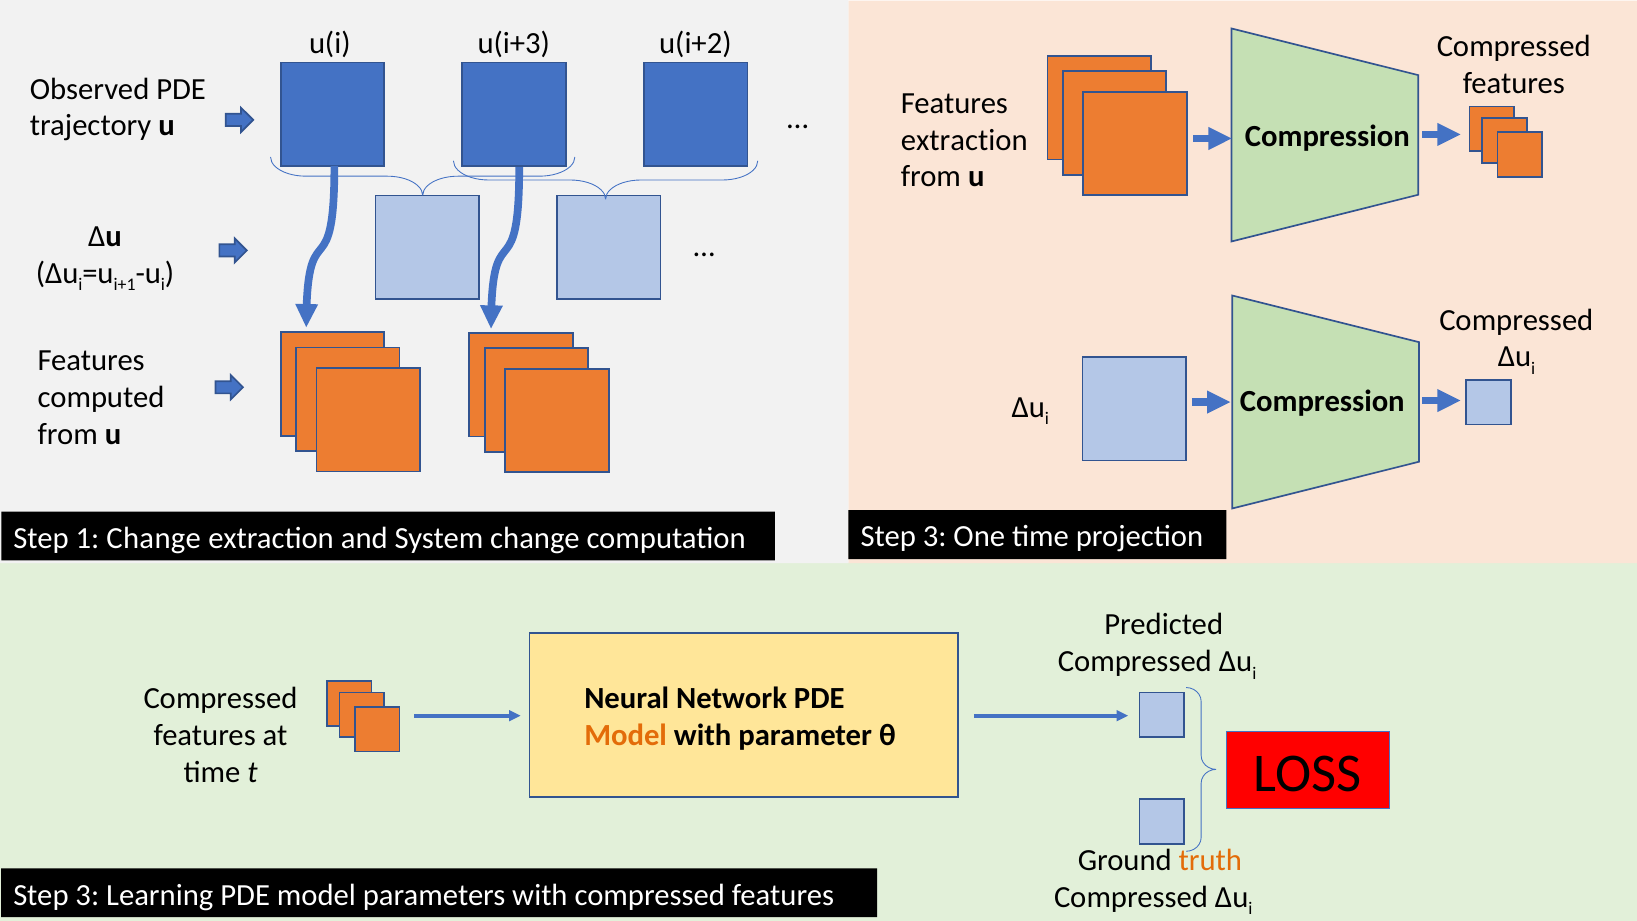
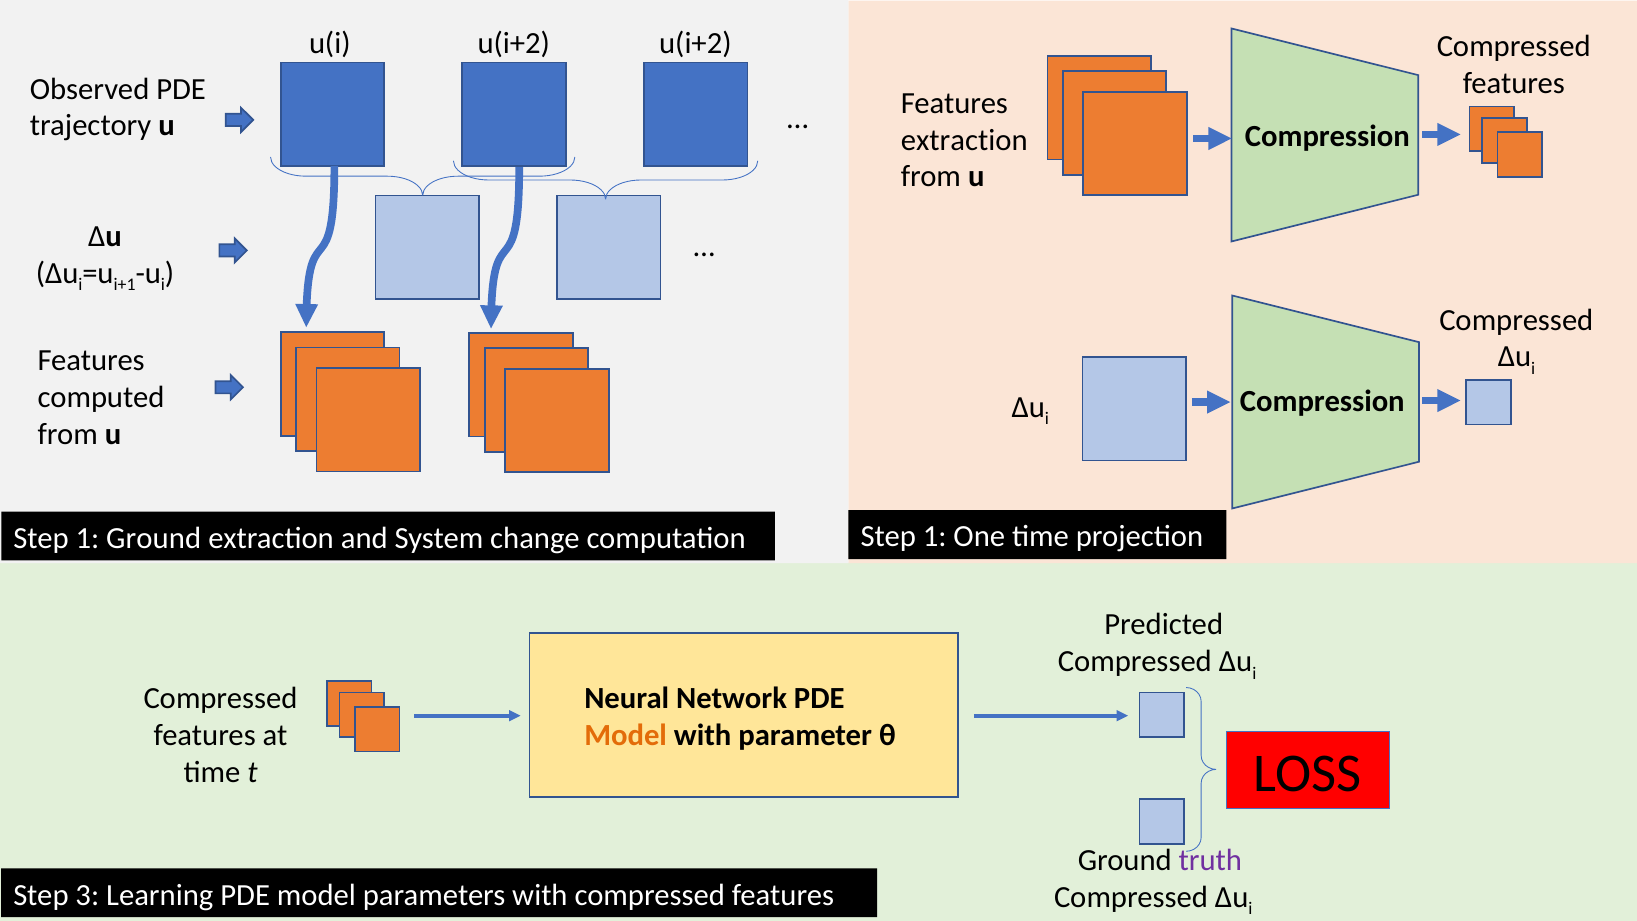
u(i u(i+3: u(i+3 -> u(i+2
1 Change: Change -> Ground
computation Step 3: 3 -> 1
truth colour: orange -> purple
